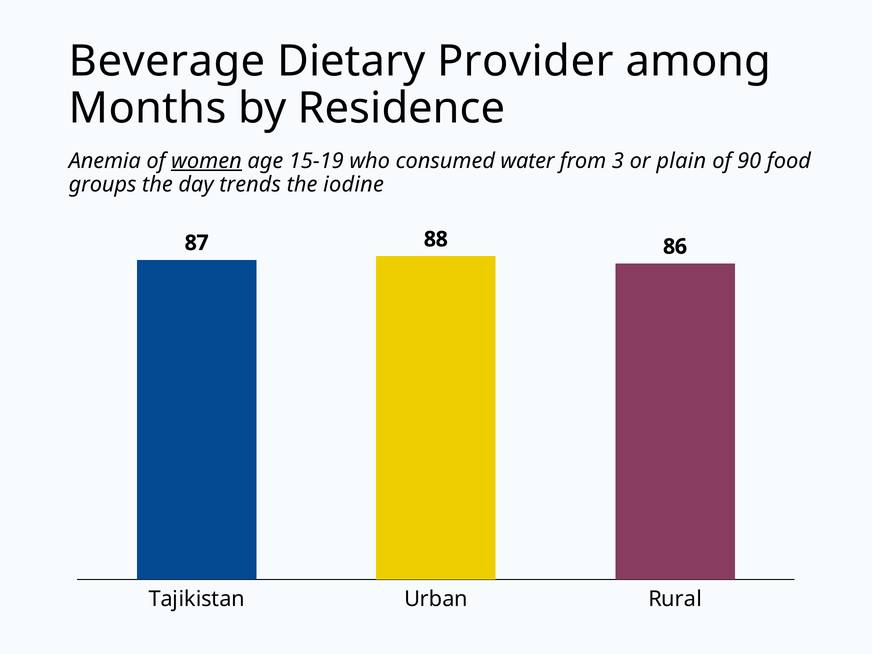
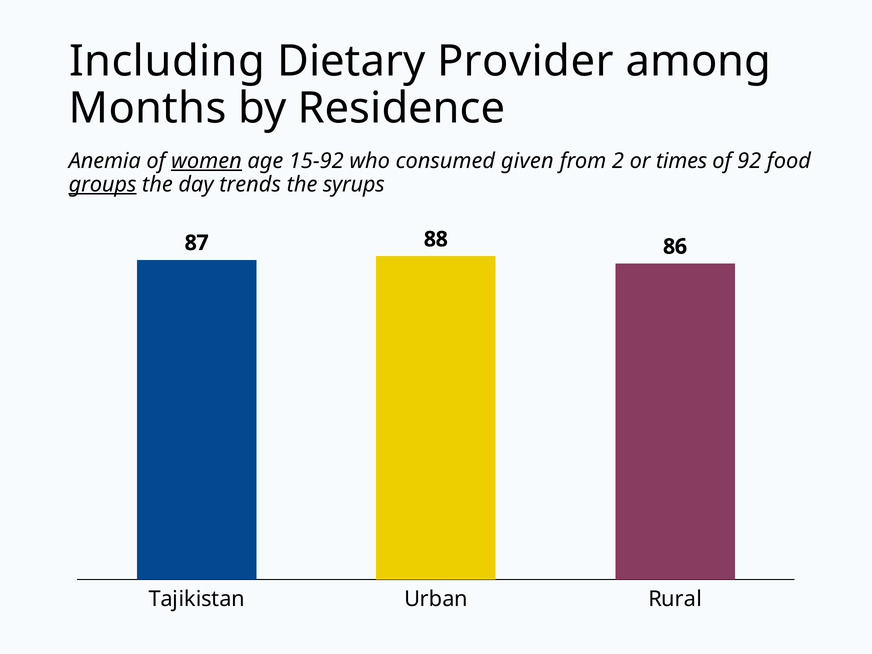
Beverage: Beverage -> Including
15-19: 15-19 -> 15-92
water: water -> given
3: 3 -> 2
plain: plain -> times
90: 90 -> 92
groups underline: none -> present
iodine: iodine -> syrups
